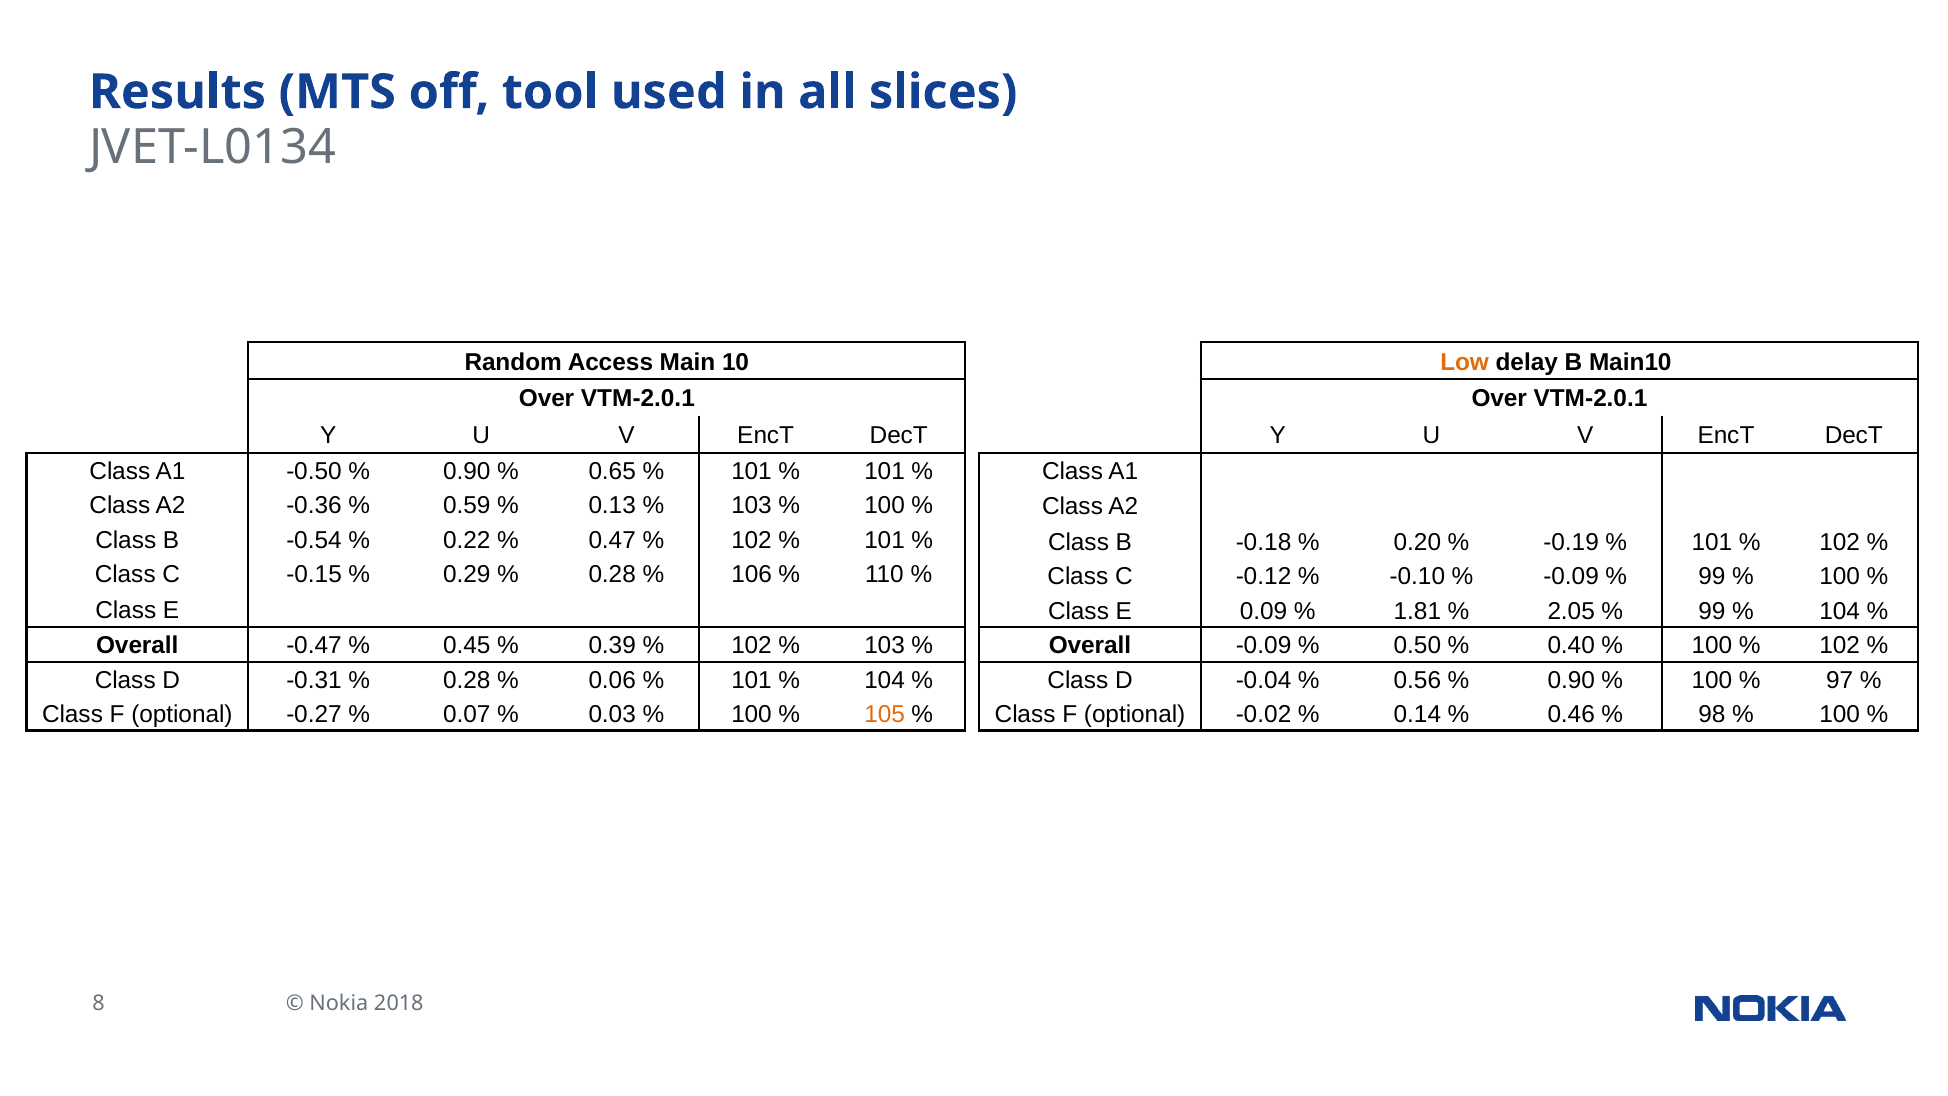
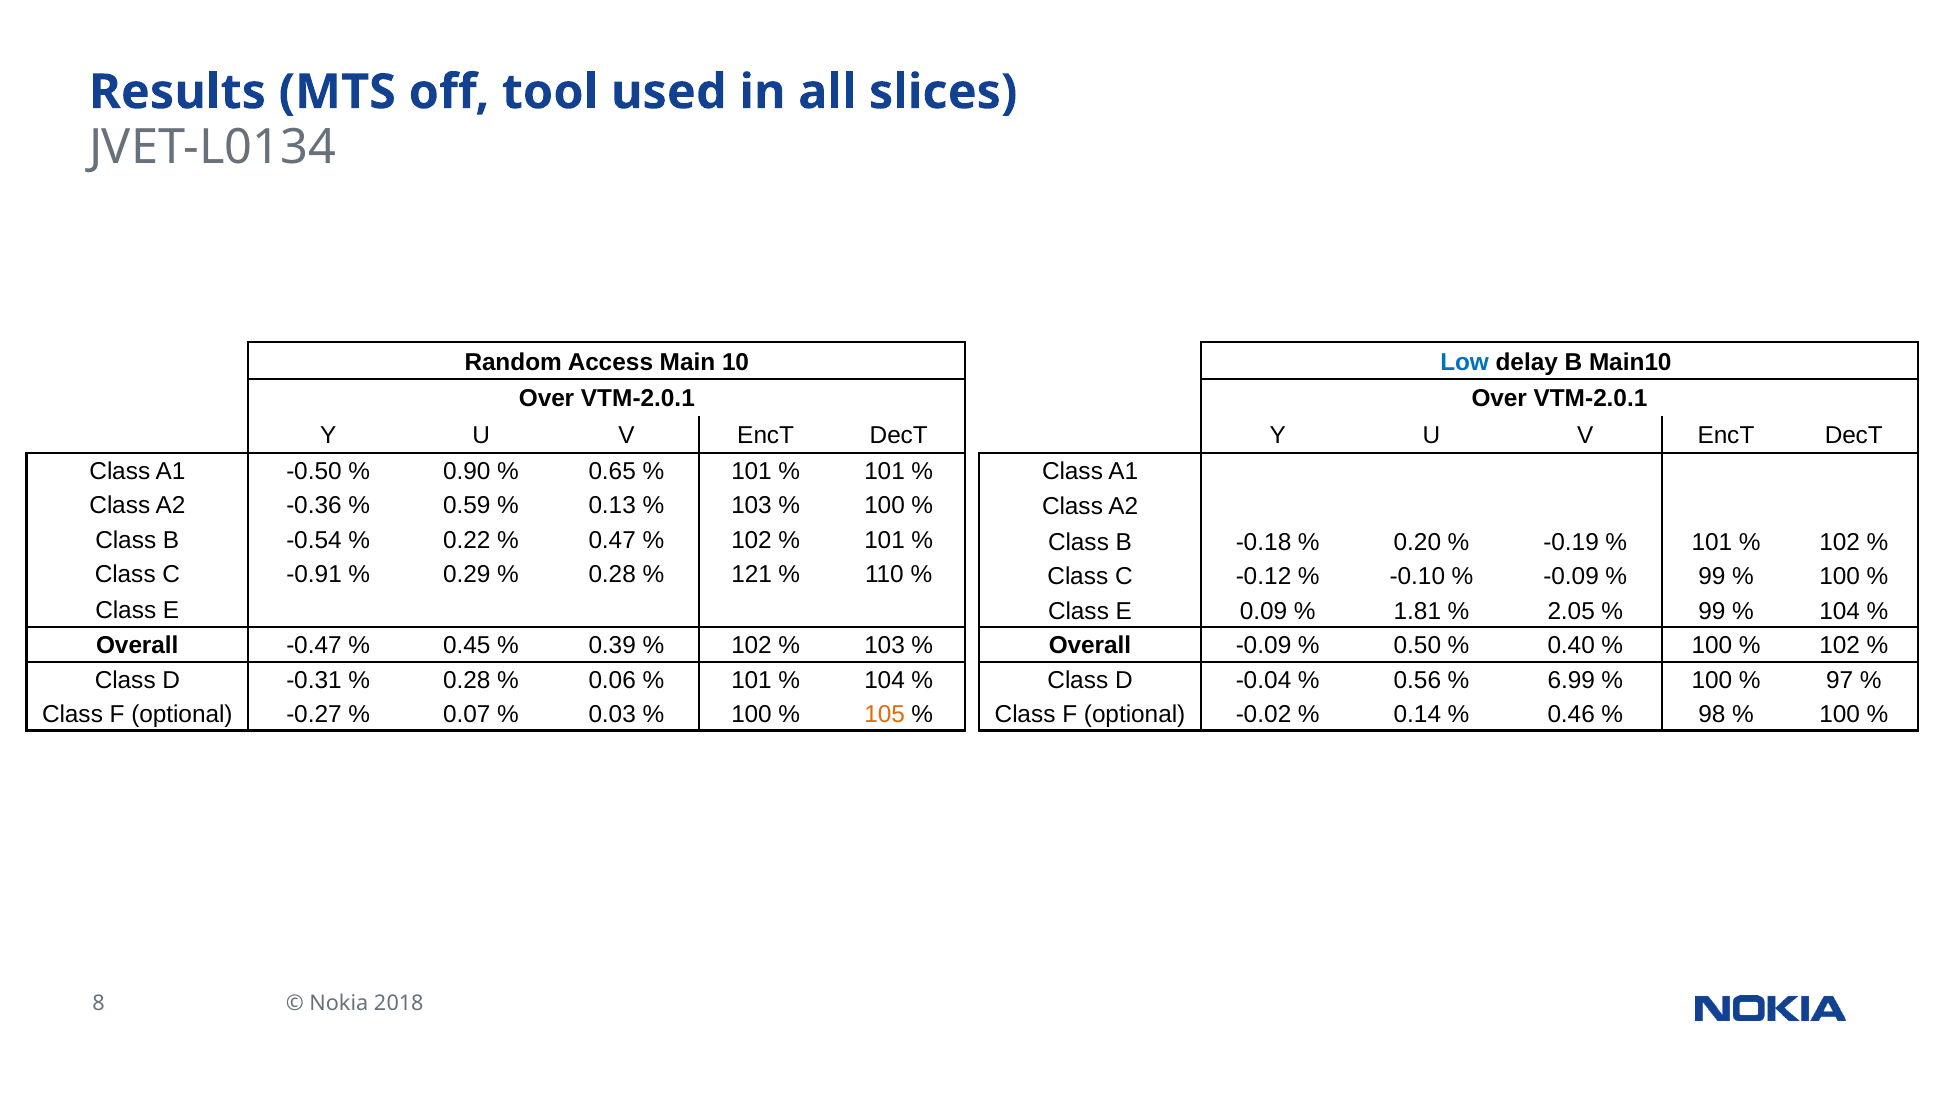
Low colour: orange -> blue
-0.15: -0.15 -> -0.91
106: 106 -> 121
0.90 at (1571, 680): 0.90 -> 6.99
